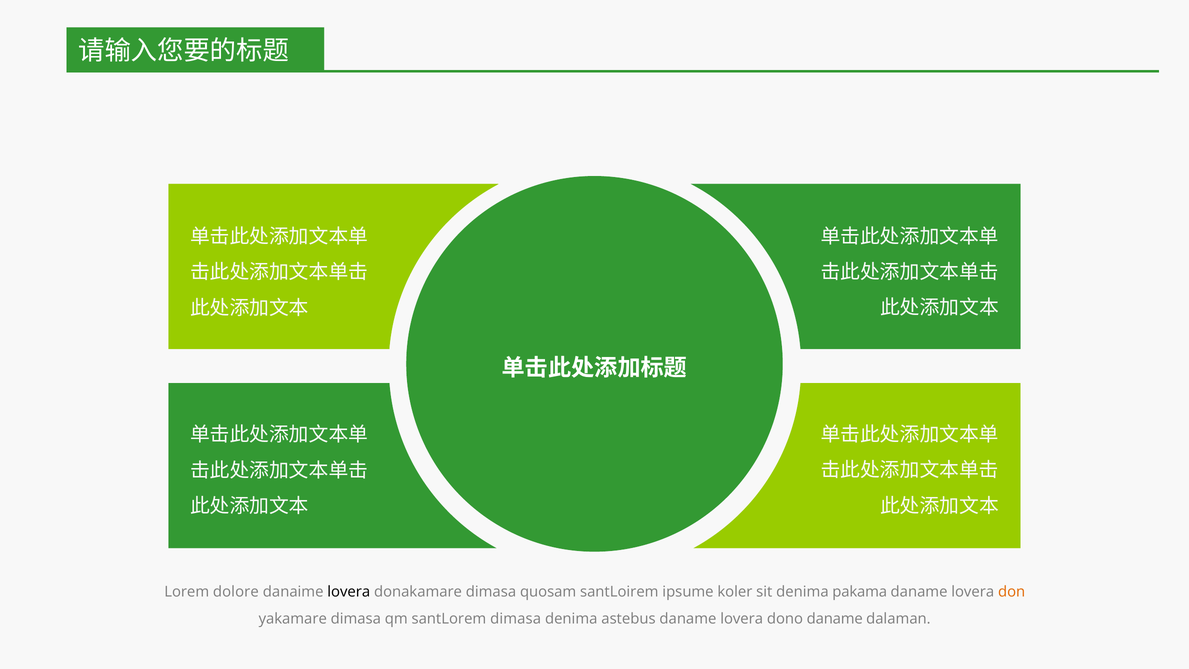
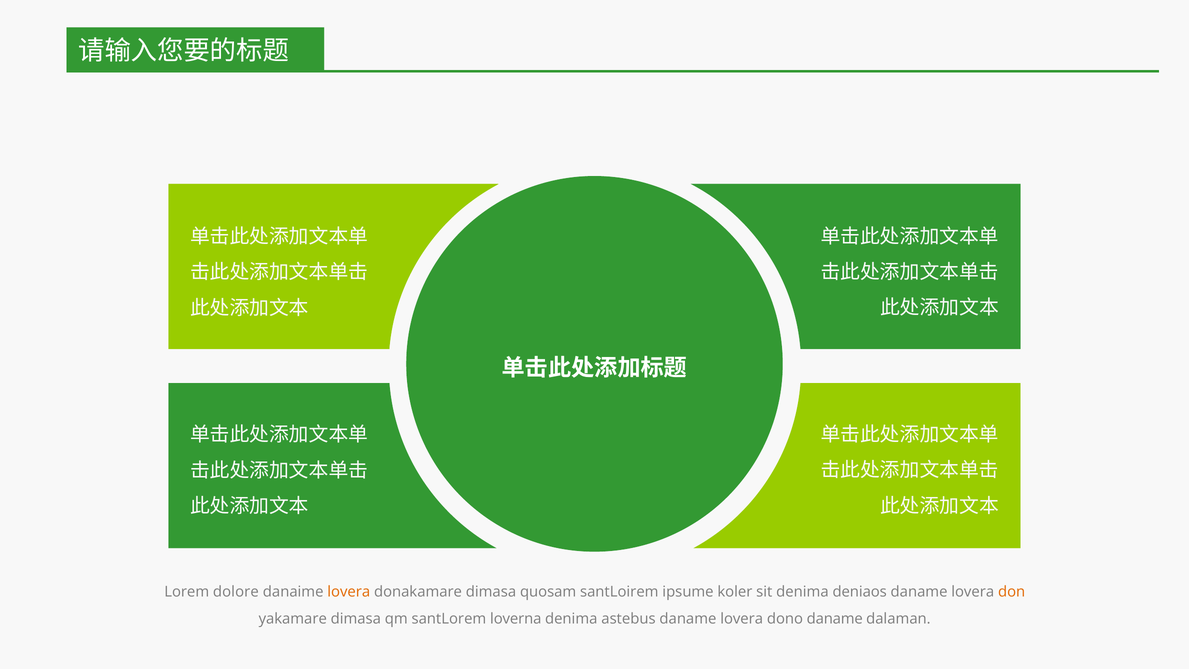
lovera at (349, 592) colour: black -> orange
pakama: pakama -> deniaos
santLorem dimasa: dimasa -> loverna
